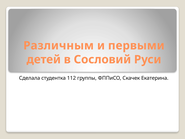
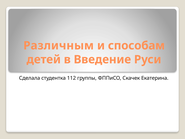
первыми: первыми -> способам
Сословий: Сословий -> Введение
